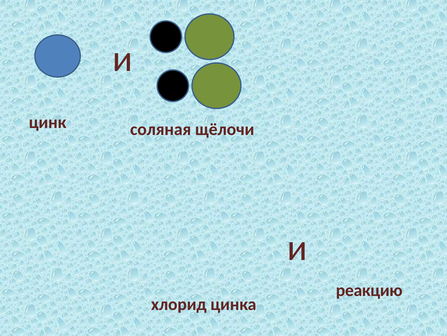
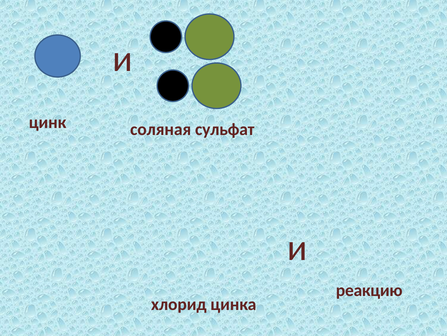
щёлочи: щёлочи -> сульфат
